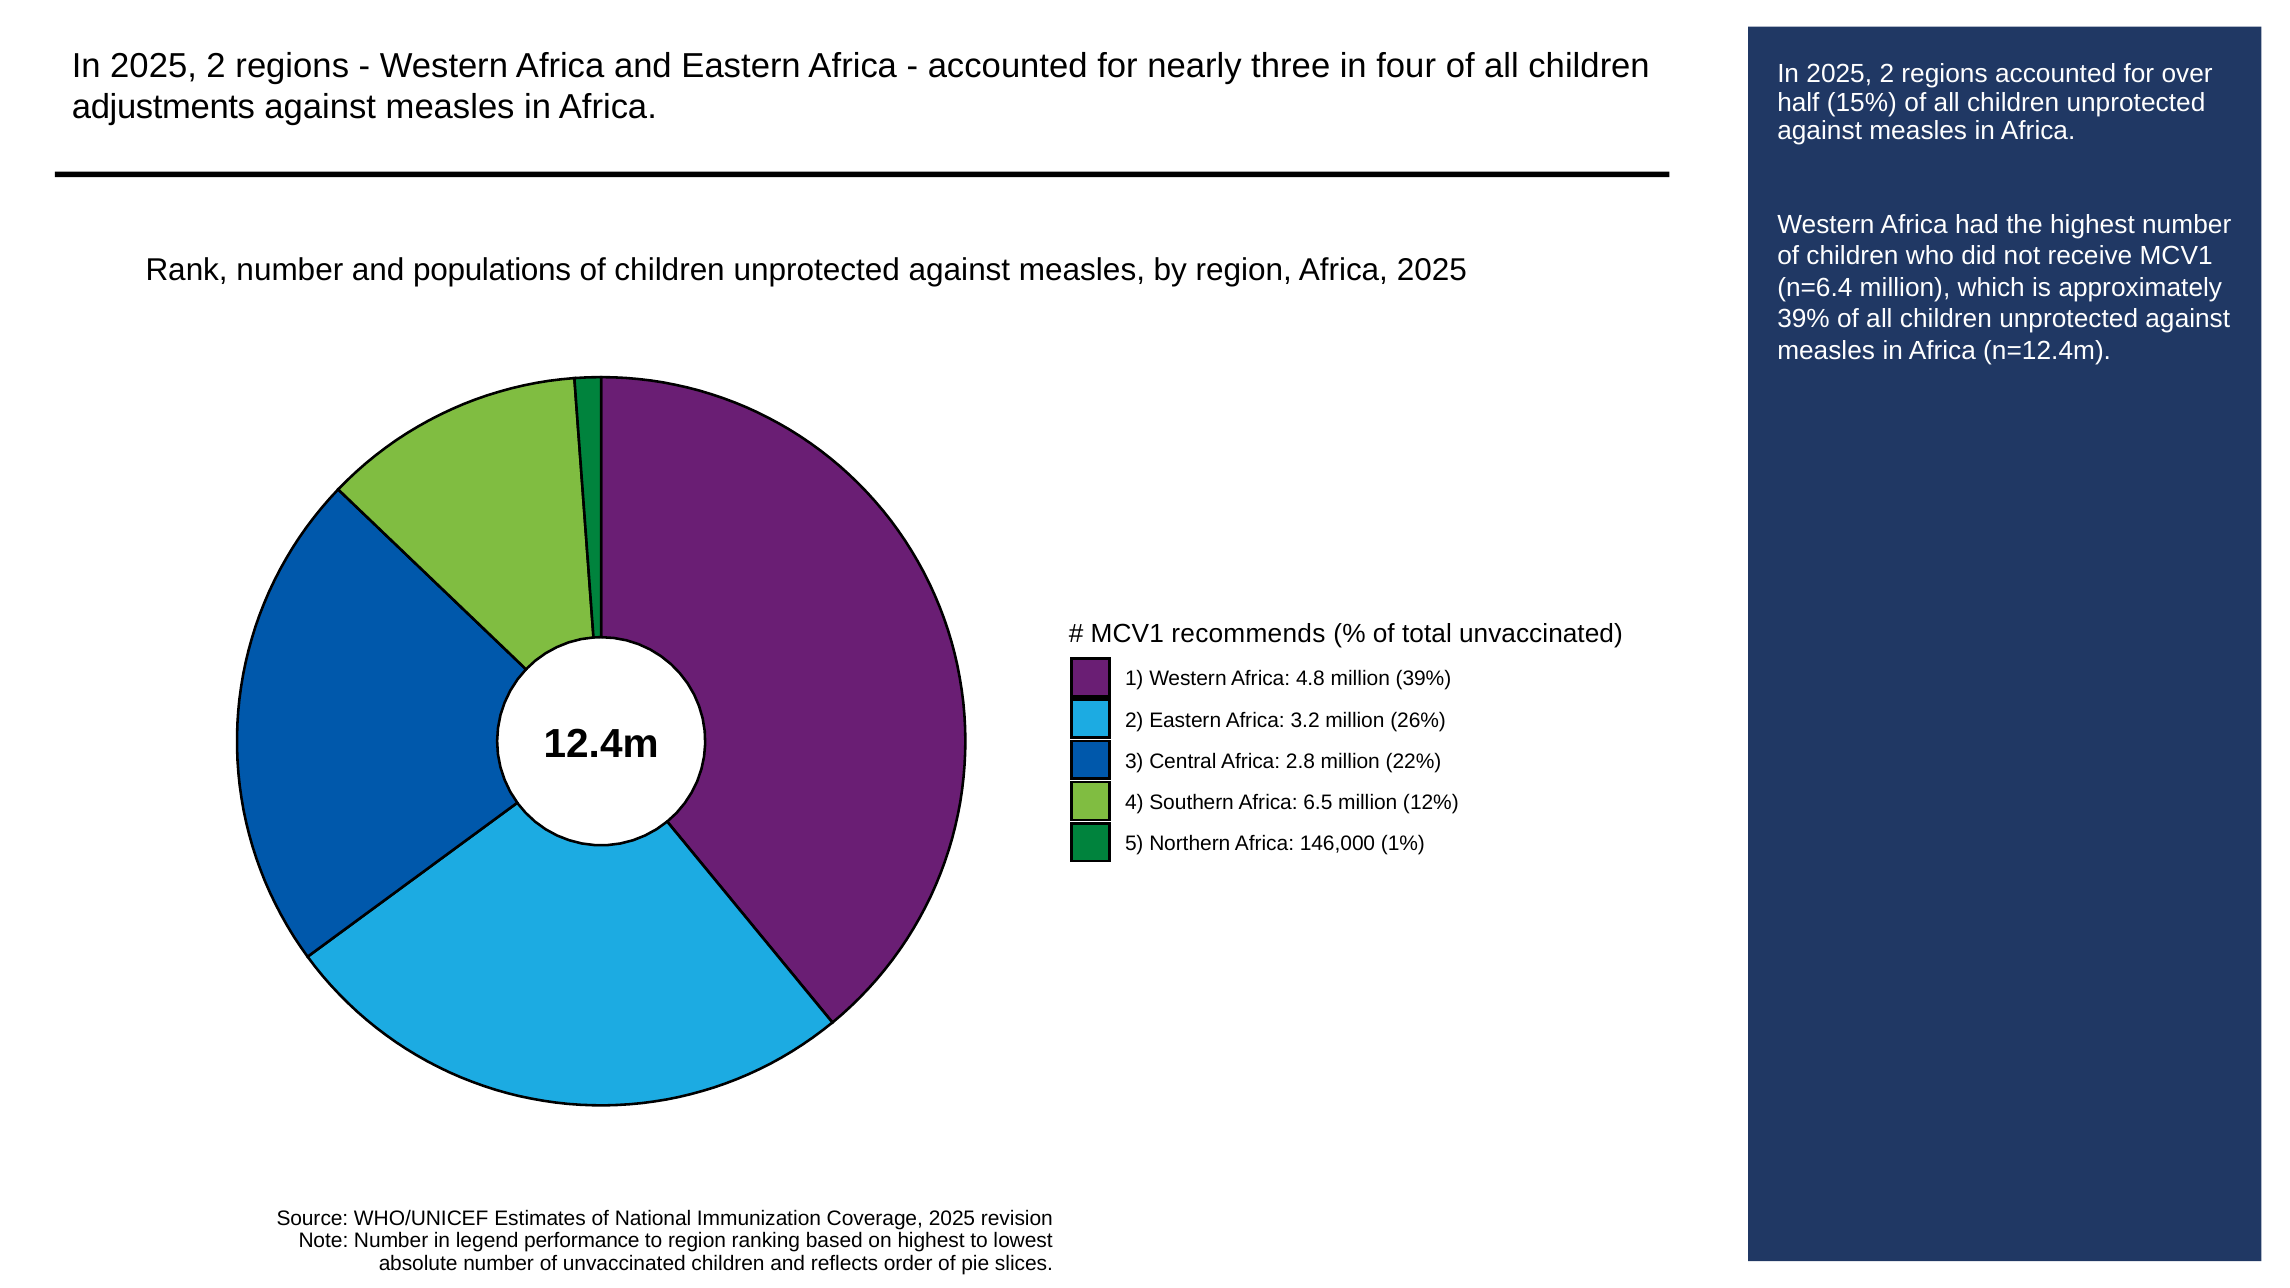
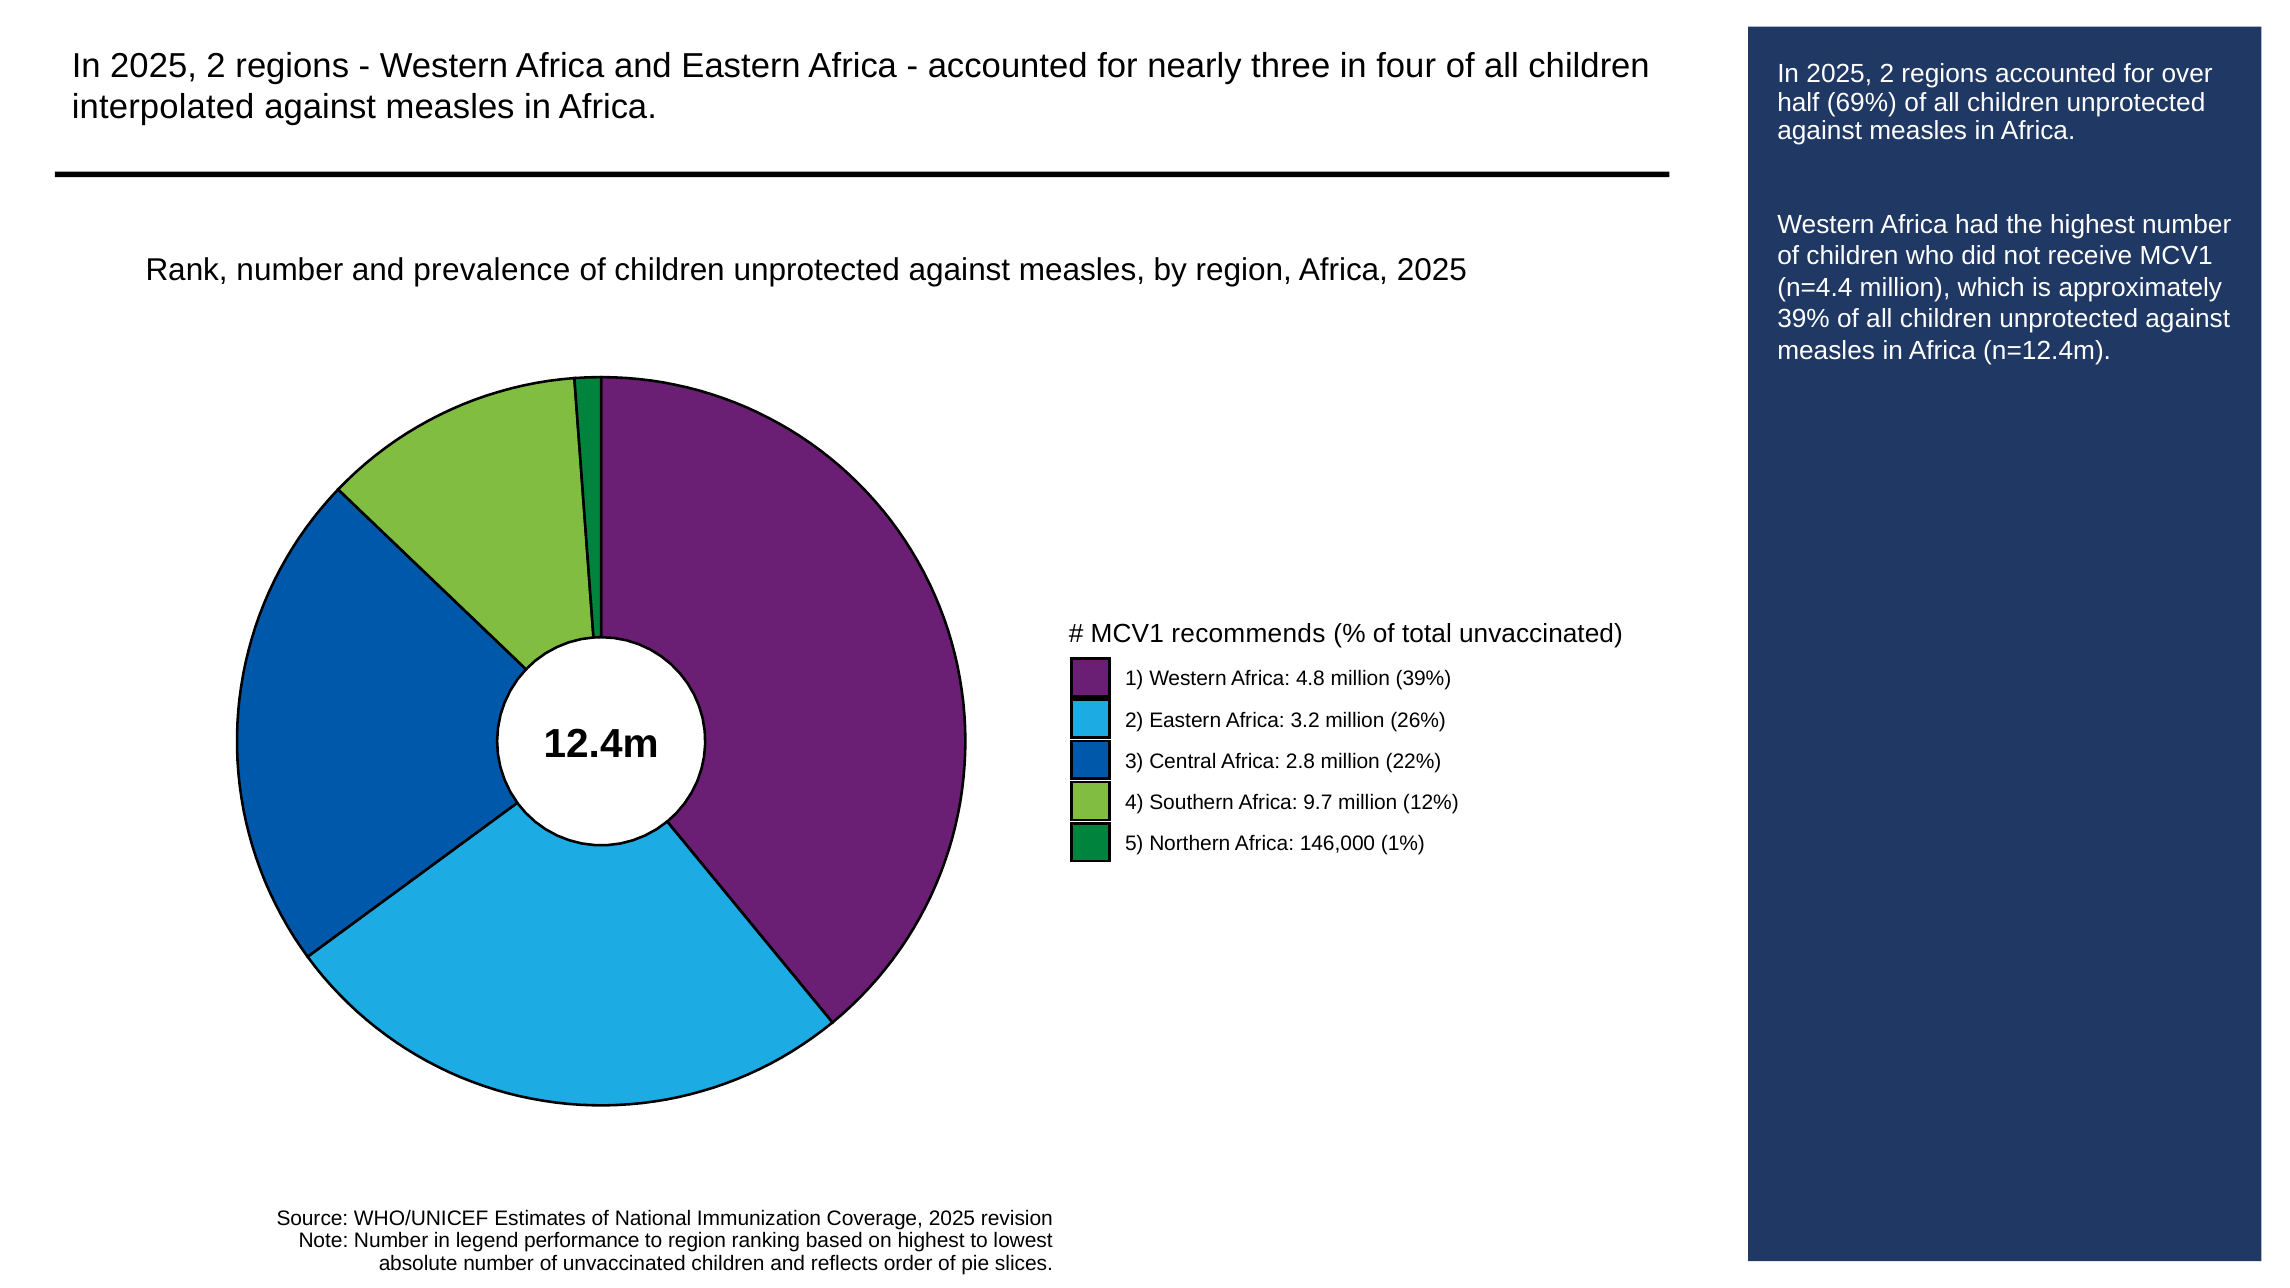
15%: 15% -> 69%
adjustments: adjustments -> interpolated
populations: populations -> prevalence
n=6.4: n=6.4 -> n=4.4
6.5: 6.5 -> 9.7
